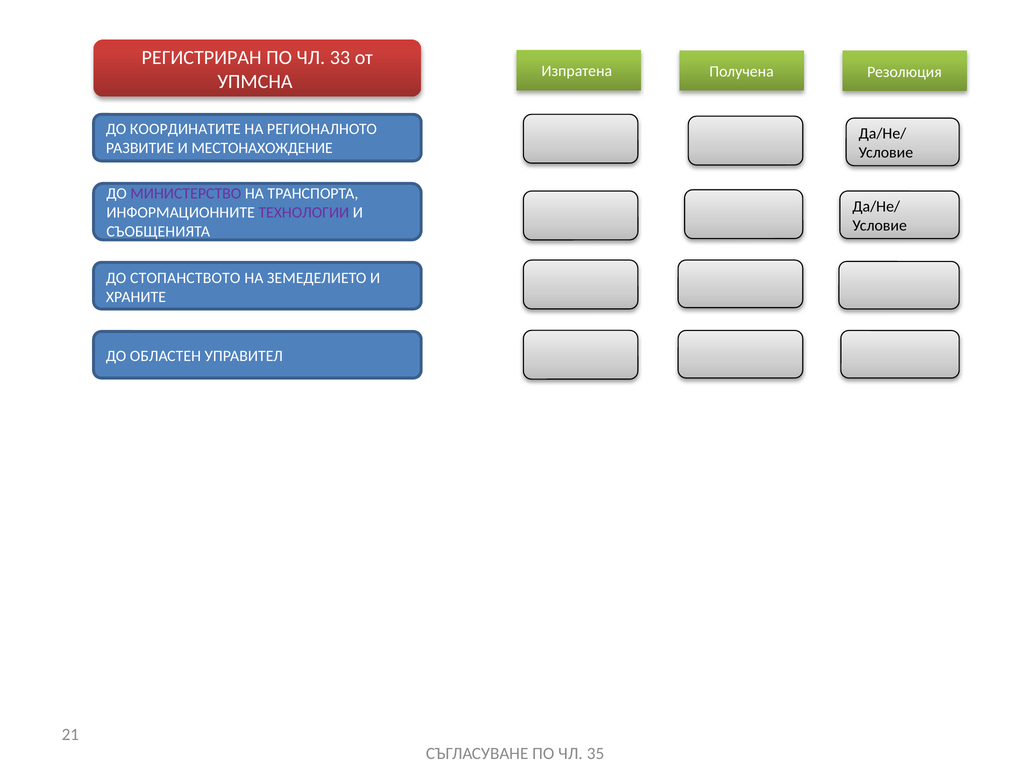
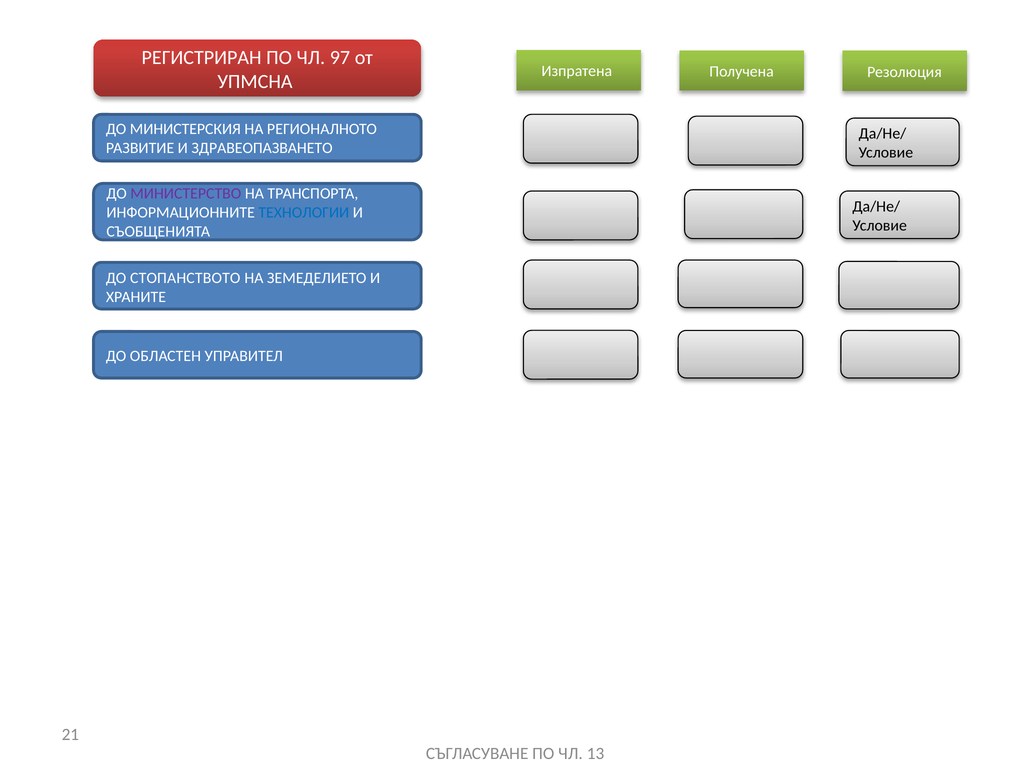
33: 33 -> 97
КООРДИНАТИТЕ: КООРДИНАТИТЕ -> МИНИСТЕРСКИЯ
МЕСТОНАХОЖДЕНИЕ: МЕСТОНАХОЖДЕНИЕ -> ЗДРАВЕОПАЗВАНЕТО
ТЕХНОЛОГИИ colour: purple -> blue
35: 35 -> 13
